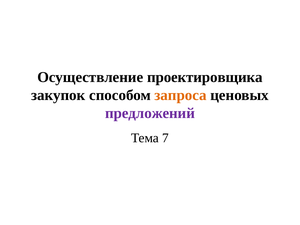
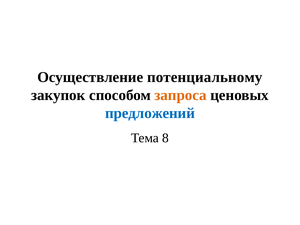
проектировщика: проектировщика -> потенциальному
предложений colour: purple -> blue
7: 7 -> 8
